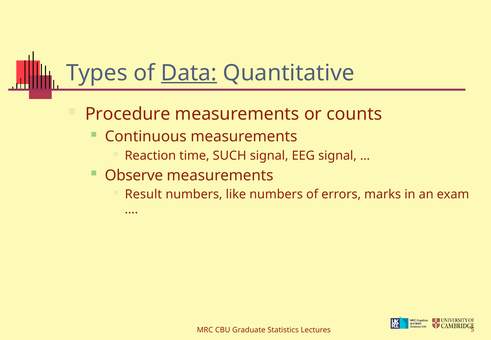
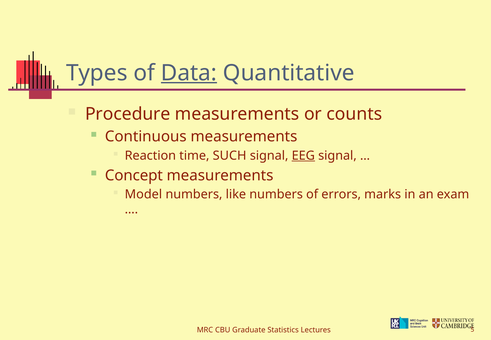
EEG underline: none -> present
Observe: Observe -> Concept
Result: Result -> Model
